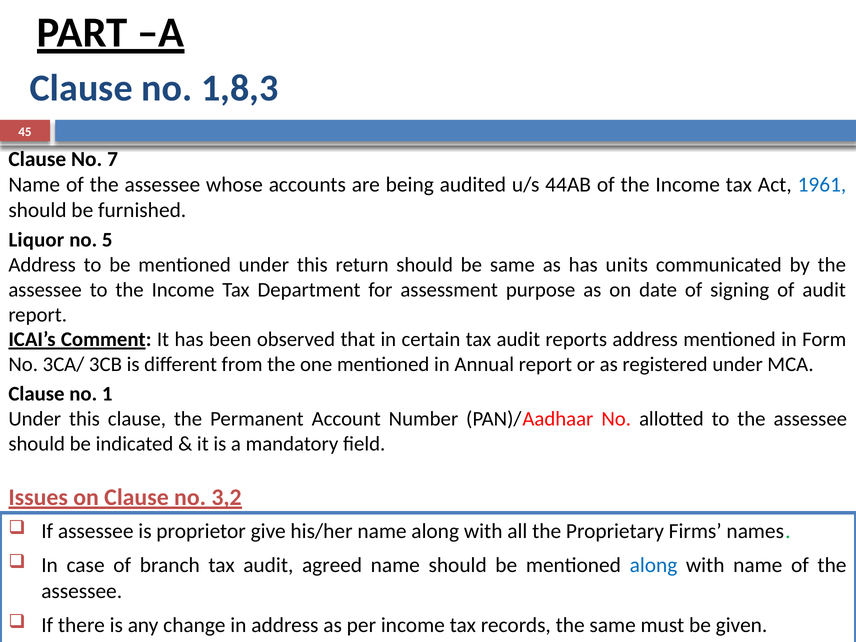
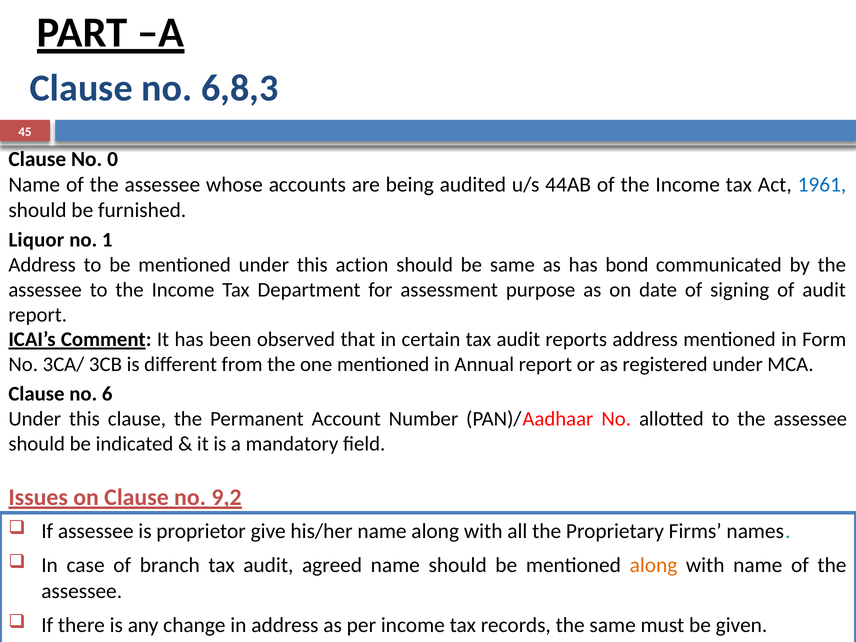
1,8,3: 1,8,3 -> 6,8,3
7: 7 -> 0
5: 5 -> 1
return: return -> action
units: units -> bond
1: 1 -> 6
3,2: 3,2 -> 9,2
along at (653, 565) colour: blue -> orange
